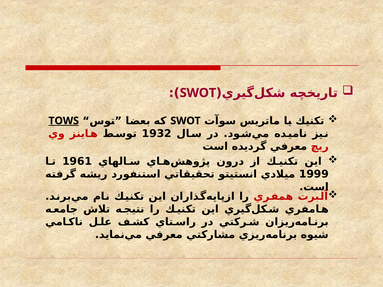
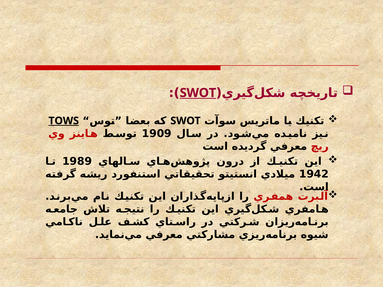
SWOT at (198, 93) underline: none -> present
1932: 1932 -> 1909
1961: 1961 -> 1989
1999: 1999 -> 1942
